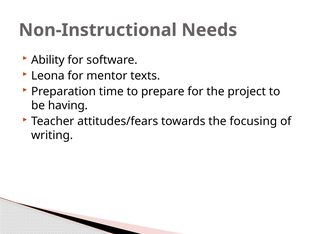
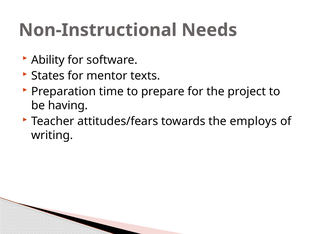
Leona: Leona -> States
focusing: focusing -> employs
